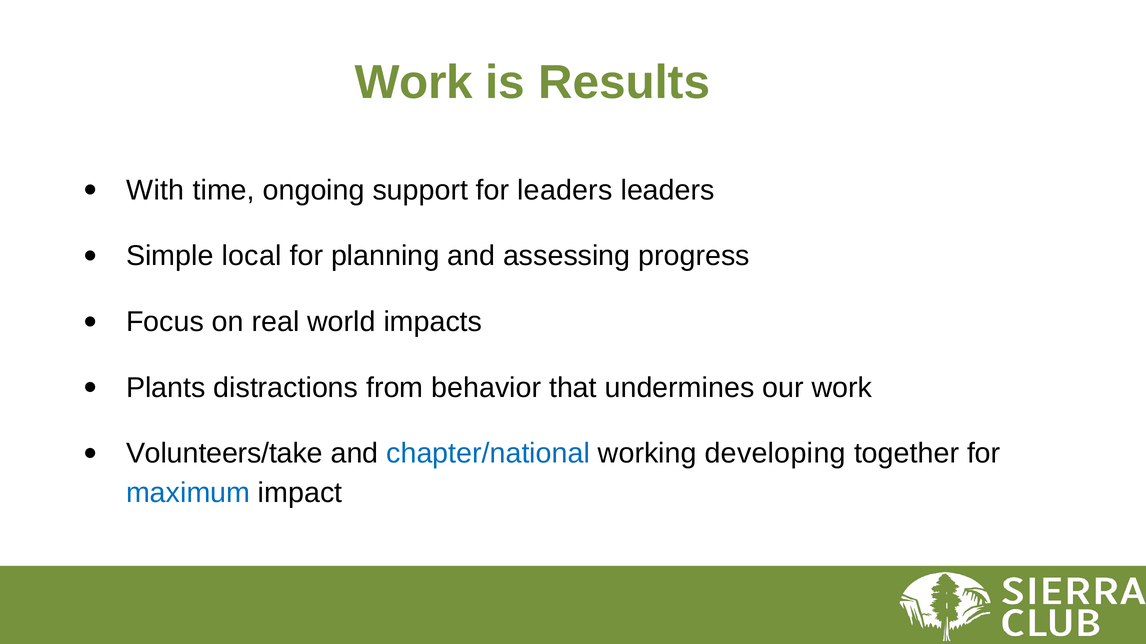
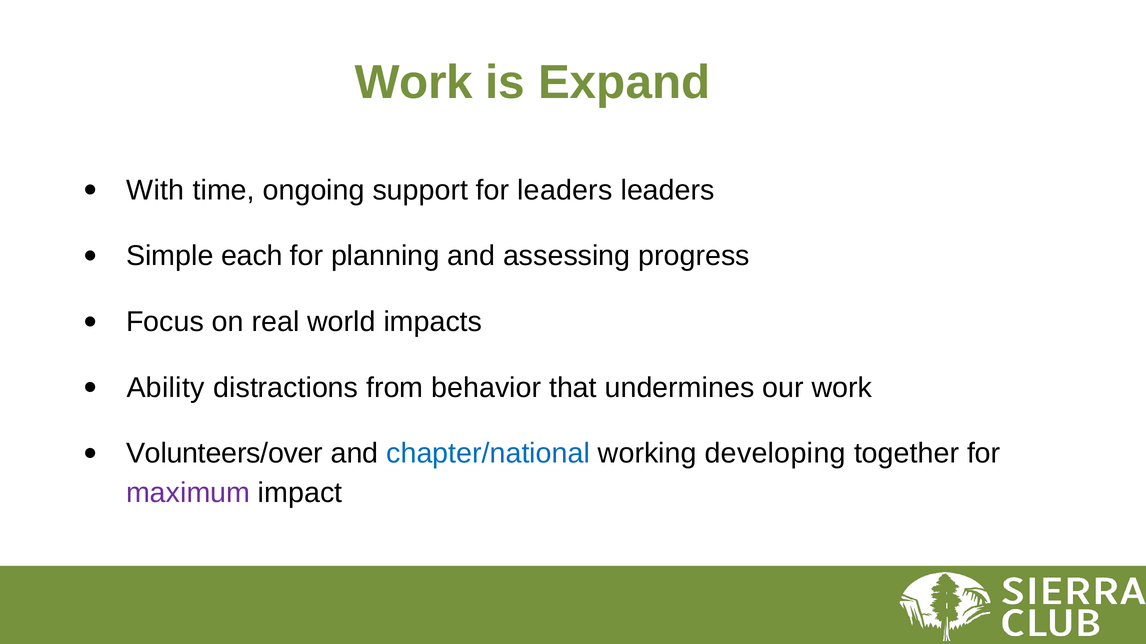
Results: Results -> Expand
local: local -> each
Plants: Plants -> Ability
Volunteers/take: Volunteers/take -> Volunteers/over
maximum colour: blue -> purple
